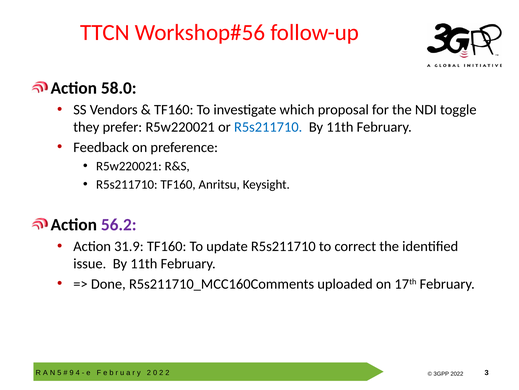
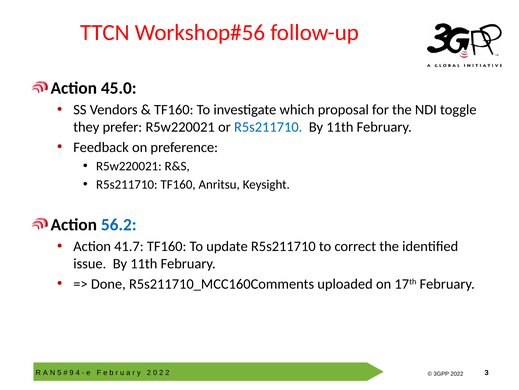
58.0: 58.0 -> 45.0
56.2 colour: purple -> blue
31.9: 31.9 -> 41.7
